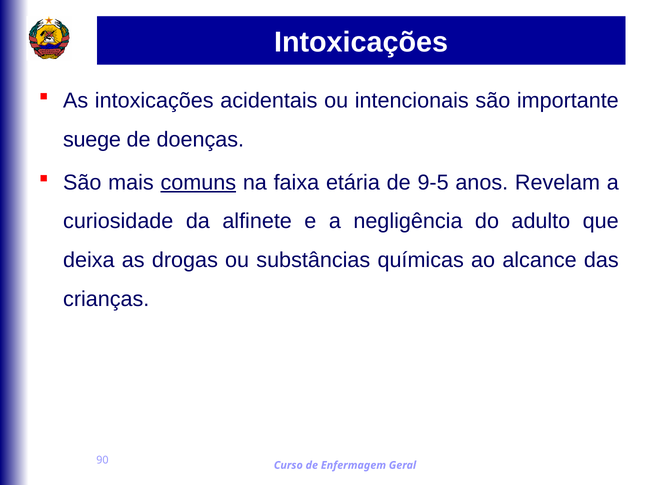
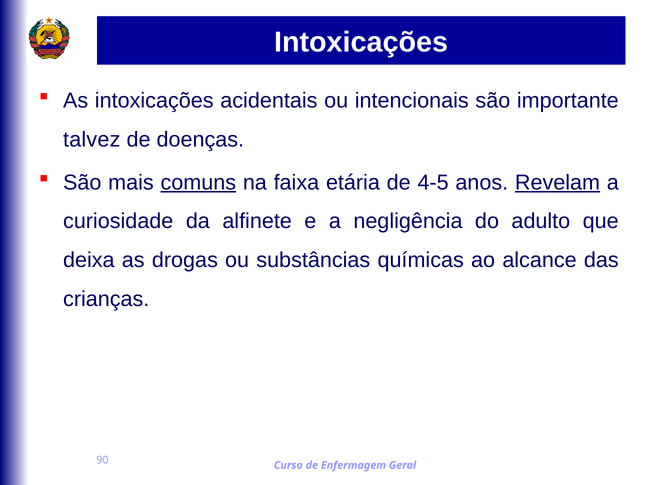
suege: suege -> talvez
9-5: 9-5 -> 4-5
Revelam underline: none -> present
